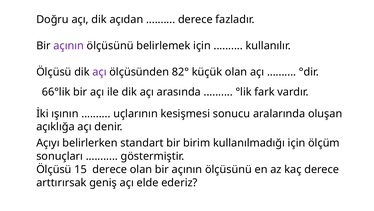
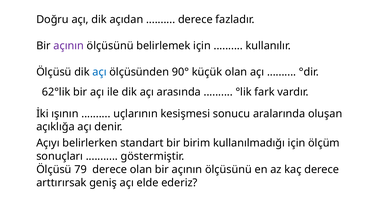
açı at (100, 72) colour: purple -> blue
82°: 82° -> 90°
66°lik: 66°lik -> 62°lik
15: 15 -> 79
